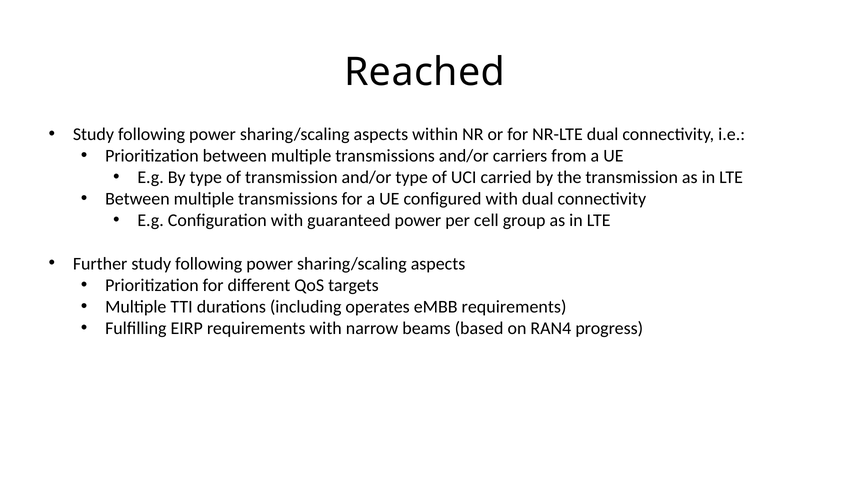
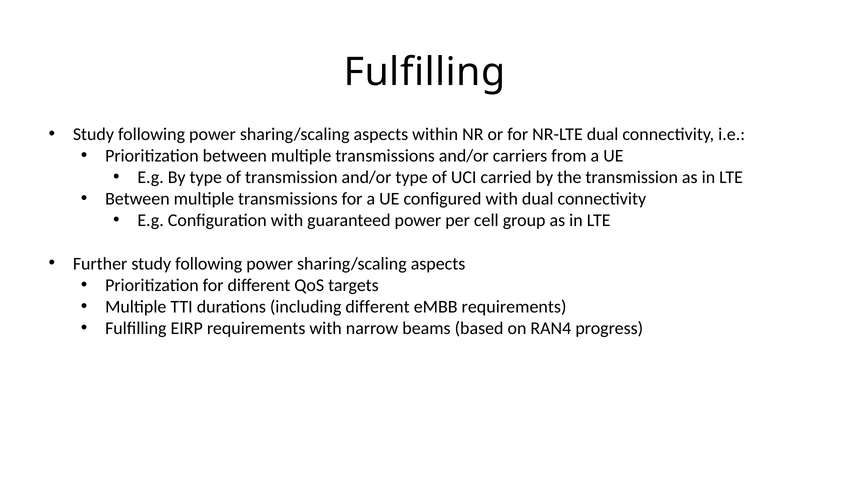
Reached at (425, 72): Reached -> Fulfilling
including operates: operates -> different
